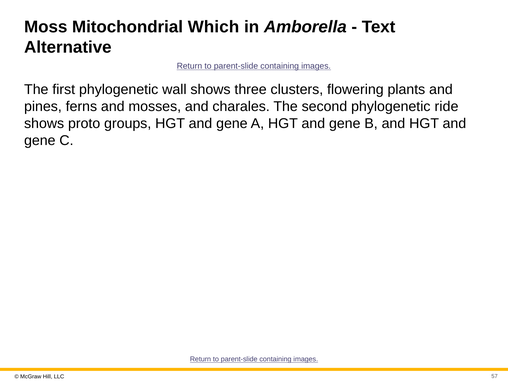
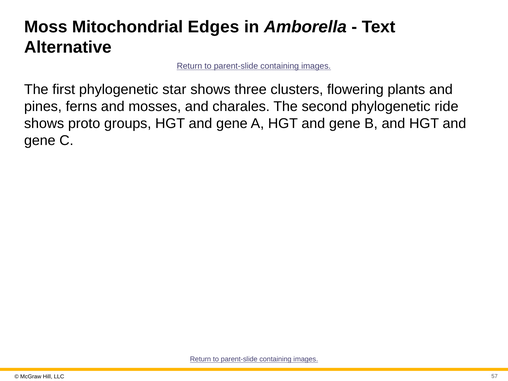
Which: Which -> Edges
wall: wall -> star
